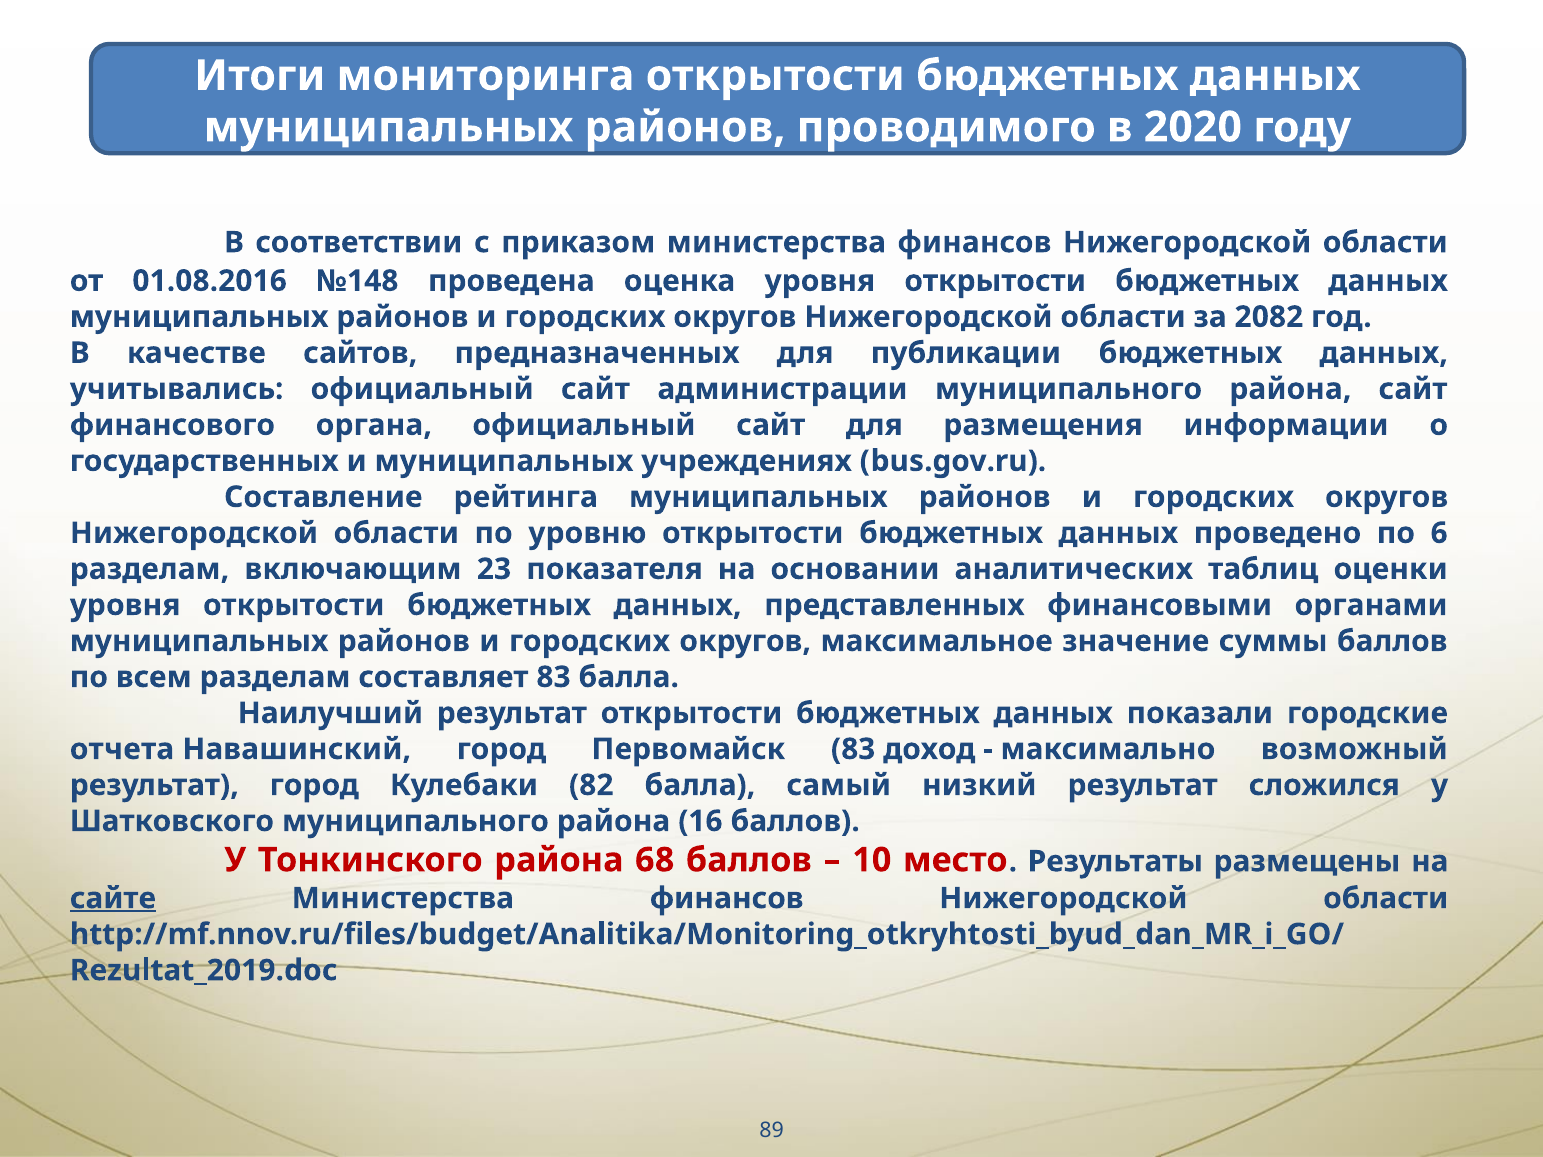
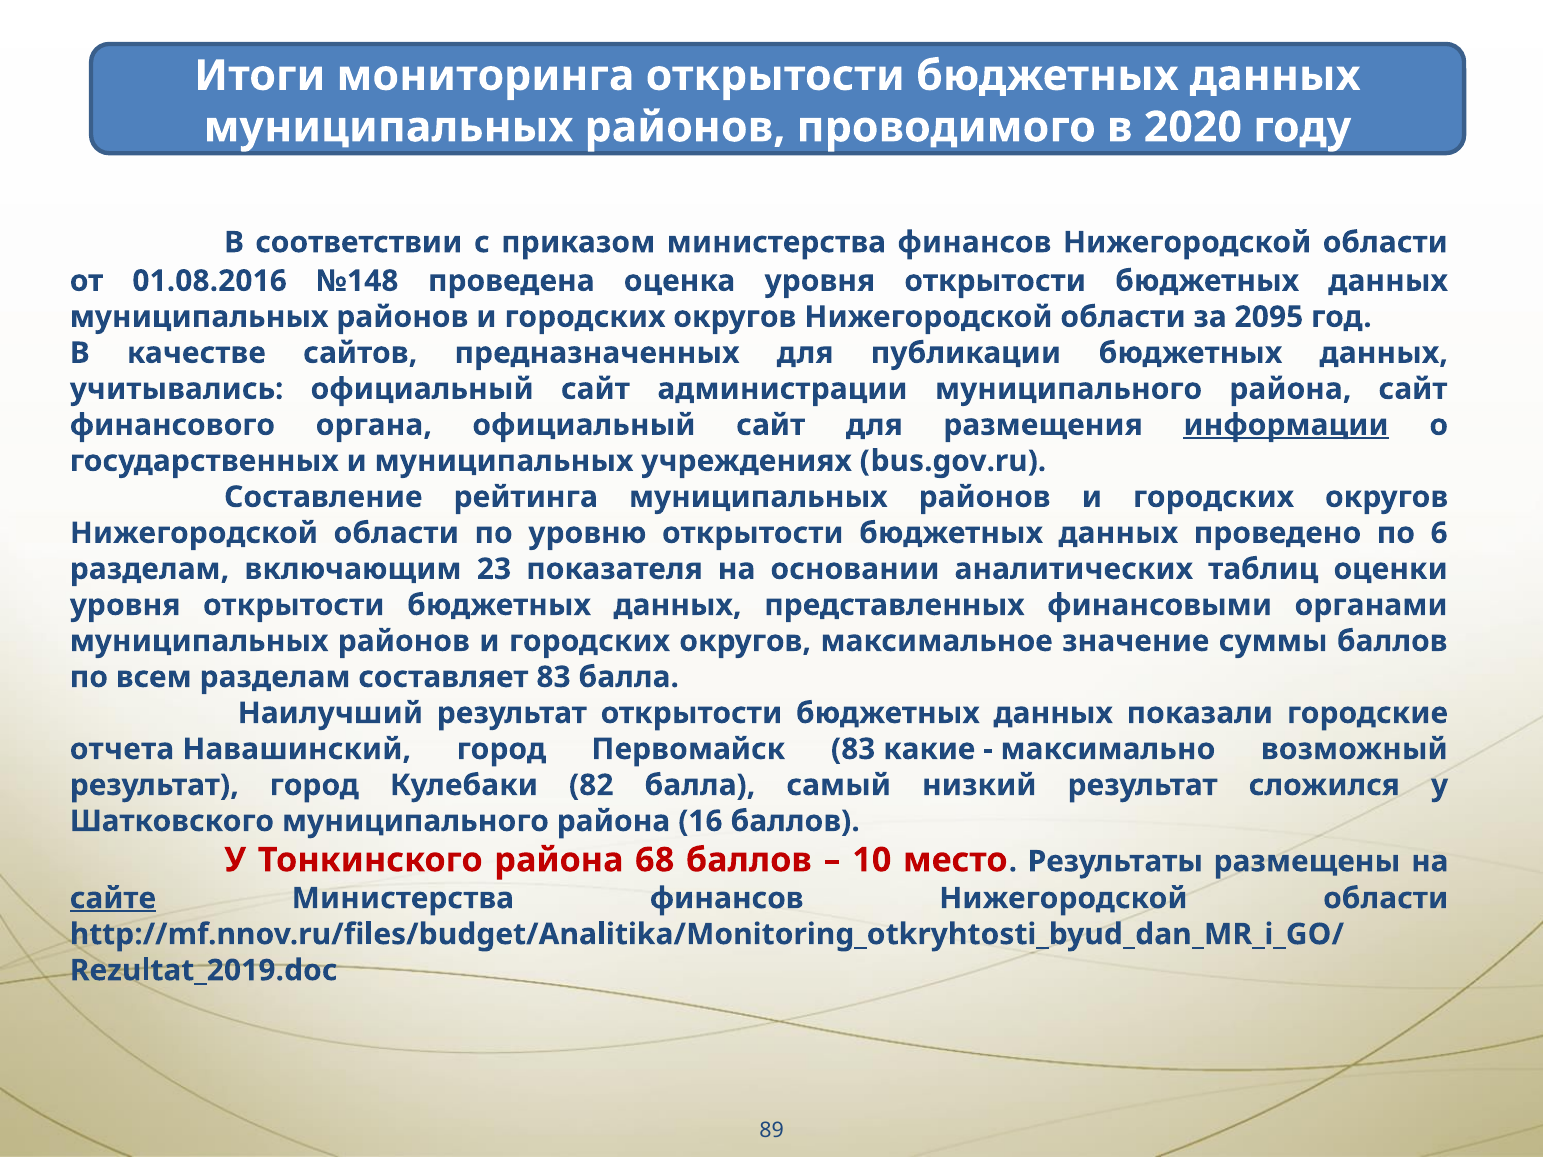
2082: 2082 -> 2095
информации underline: none -> present
доход: доход -> какие
